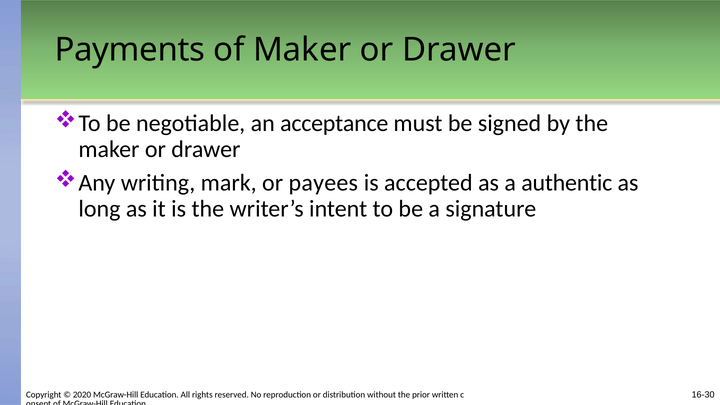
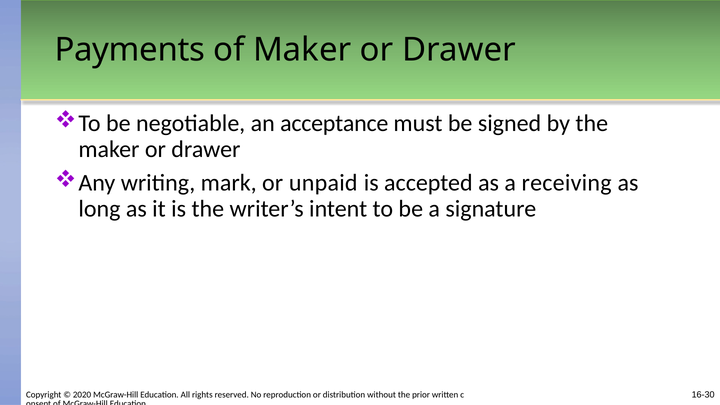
payees: payees -> unpaid
authentic: authentic -> receiving
